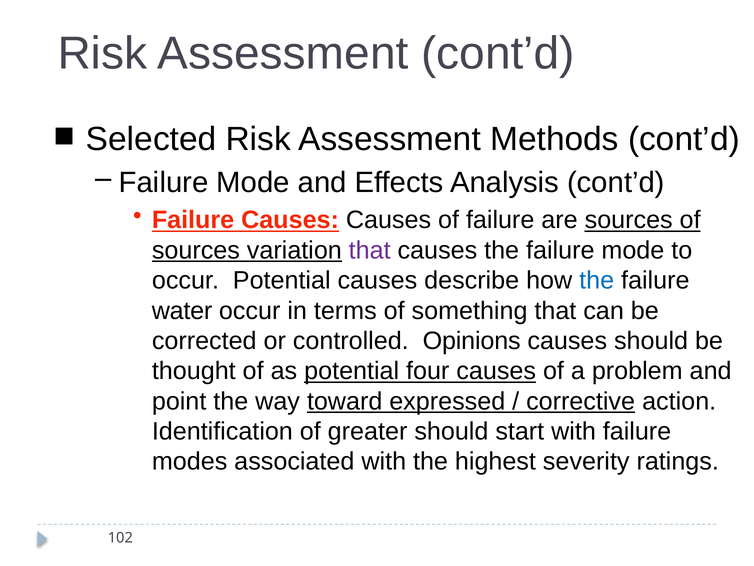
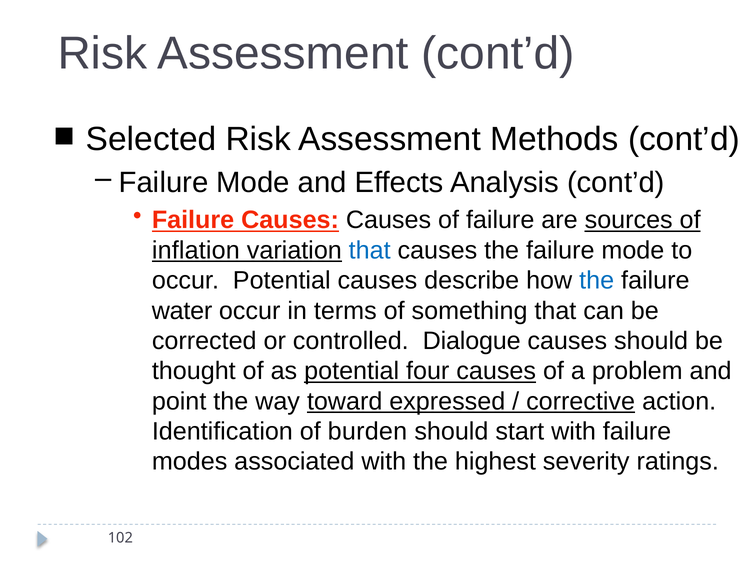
sources at (196, 250): sources -> inflation
that at (370, 250) colour: purple -> blue
Opinions: Opinions -> Dialogue
greater: greater -> burden
